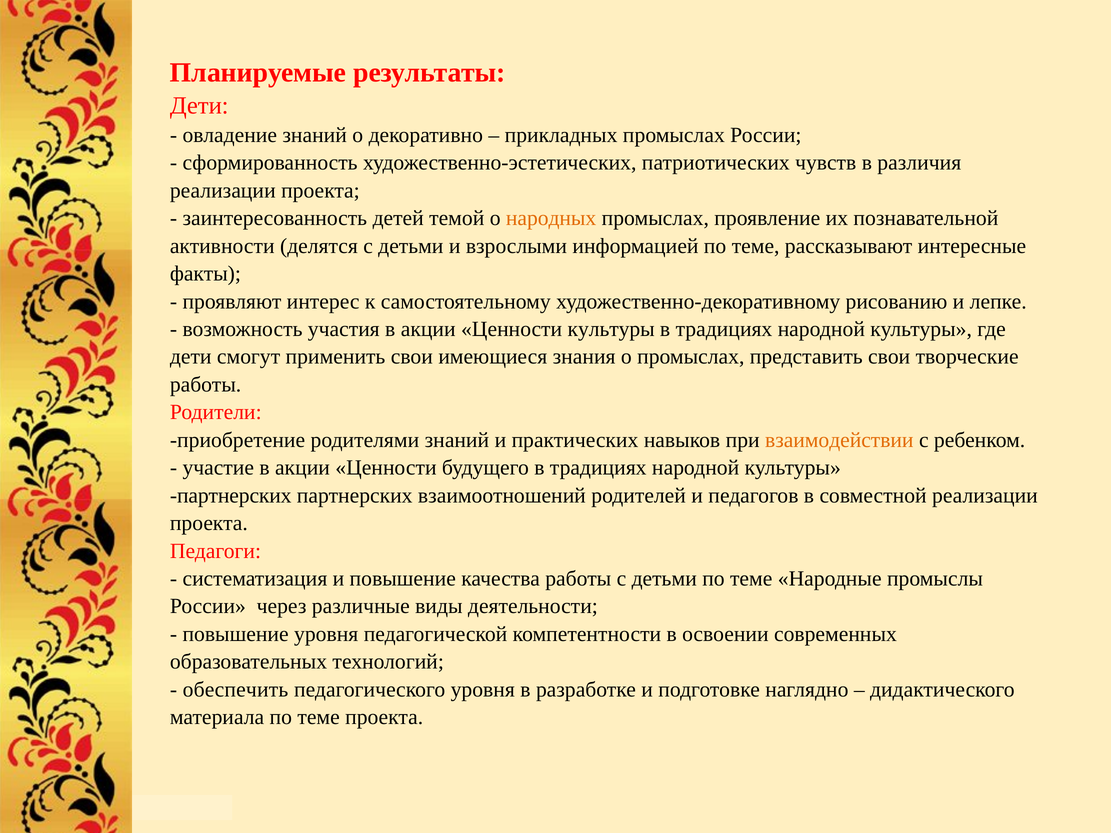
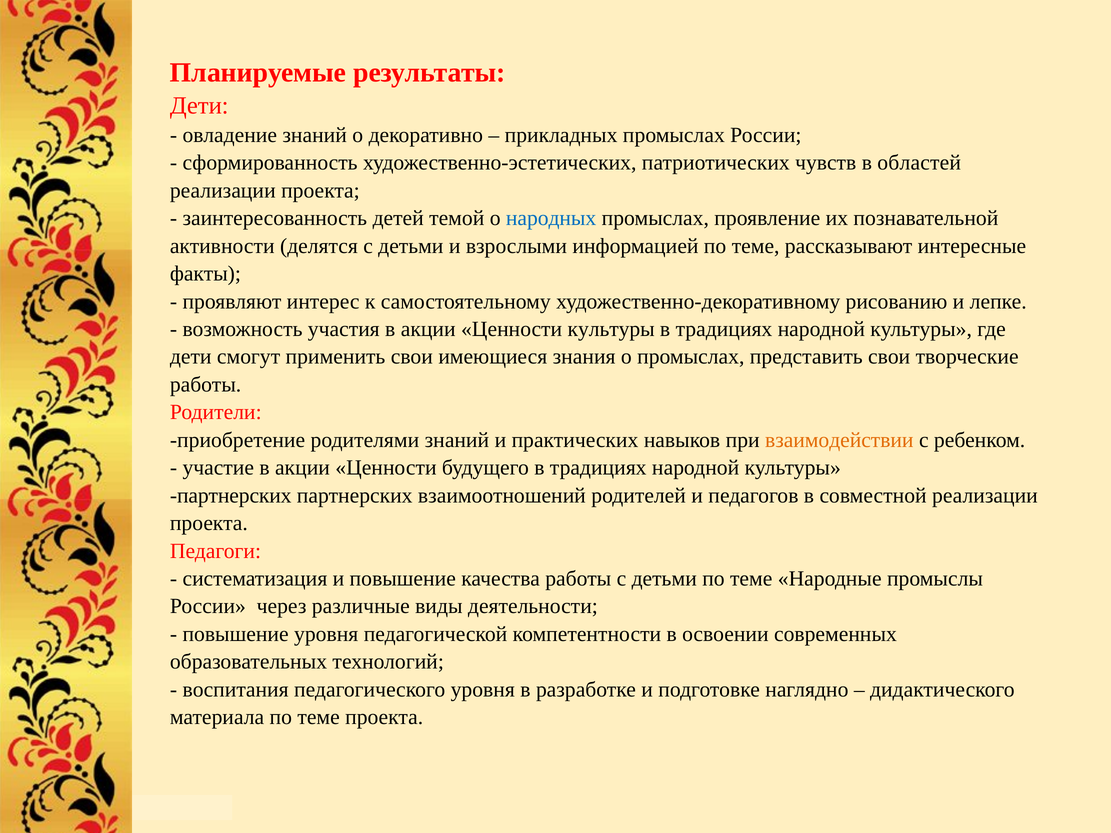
различия: различия -> областей
народных colour: orange -> blue
обеспечить: обеспечить -> воспитания
